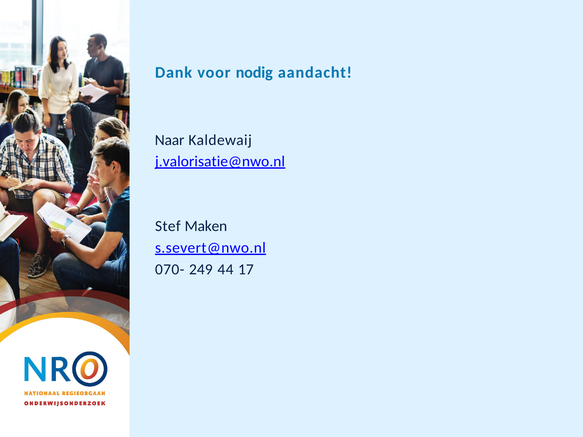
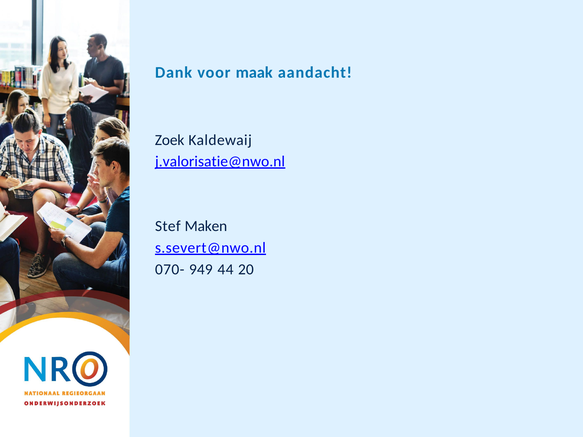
nodig: nodig -> maak
Naar: Naar -> Zoek
249: 249 -> 949
17: 17 -> 20
